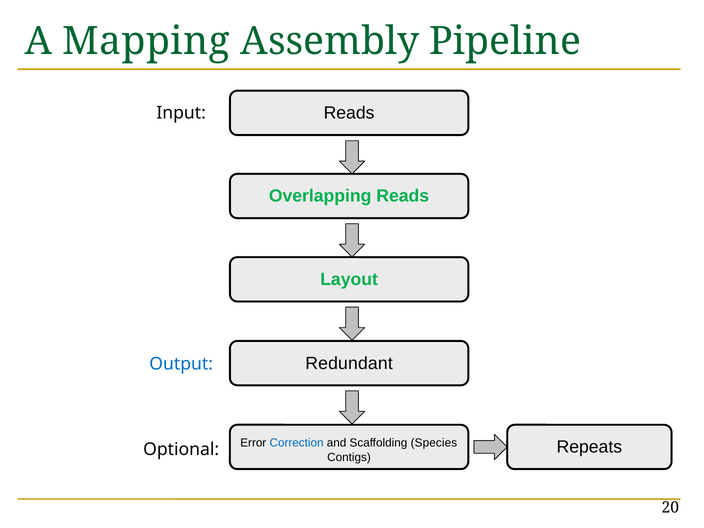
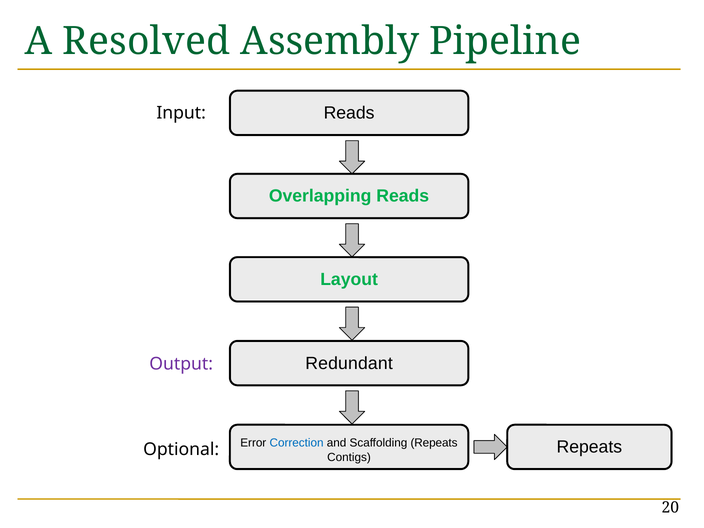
Mapping: Mapping -> Resolved
Output colour: blue -> purple
Scaffolding Species: Species -> Repeats
